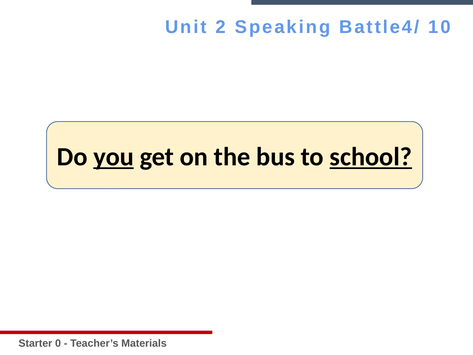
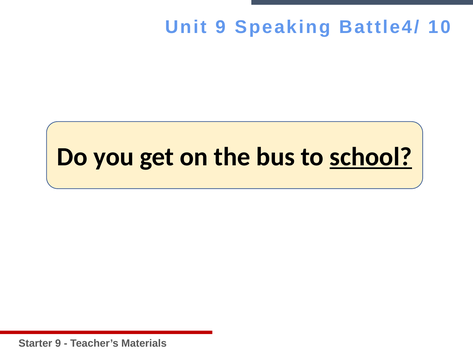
Unit 2: 2 -> 9
you underline: present -> none
Starter 0: 0 -> 9
